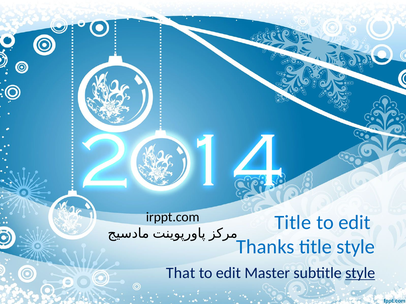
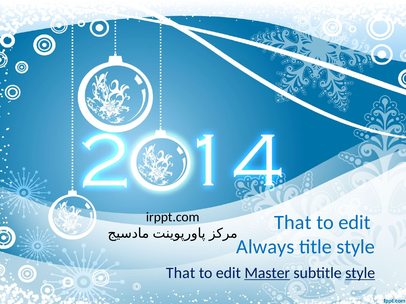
Title at (293, 223): Title -> That
Thanks: Thanks -> Always
Master underline: none -> present
